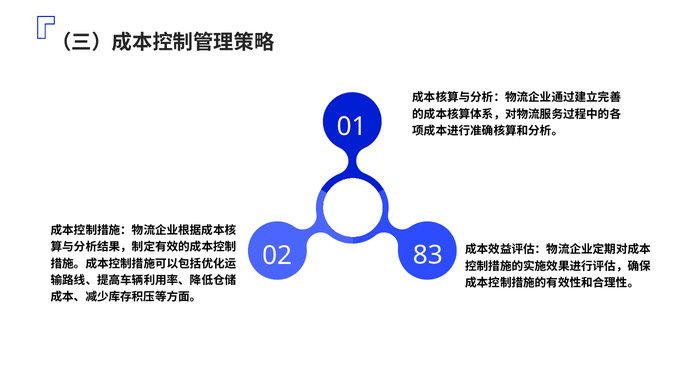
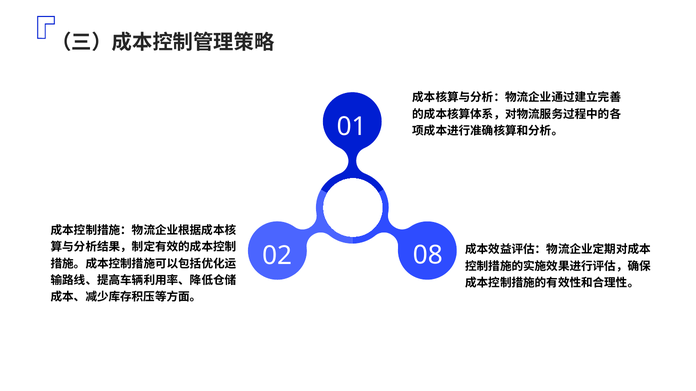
83: 83 -> 08
